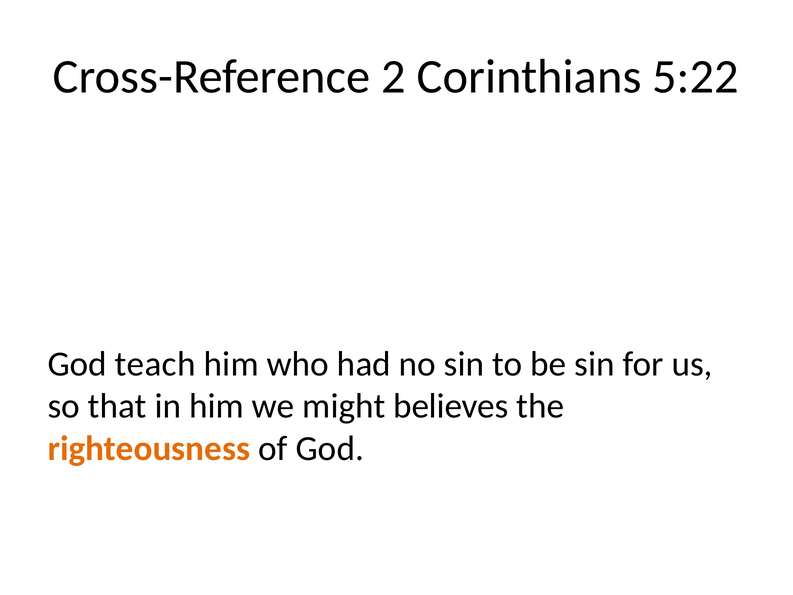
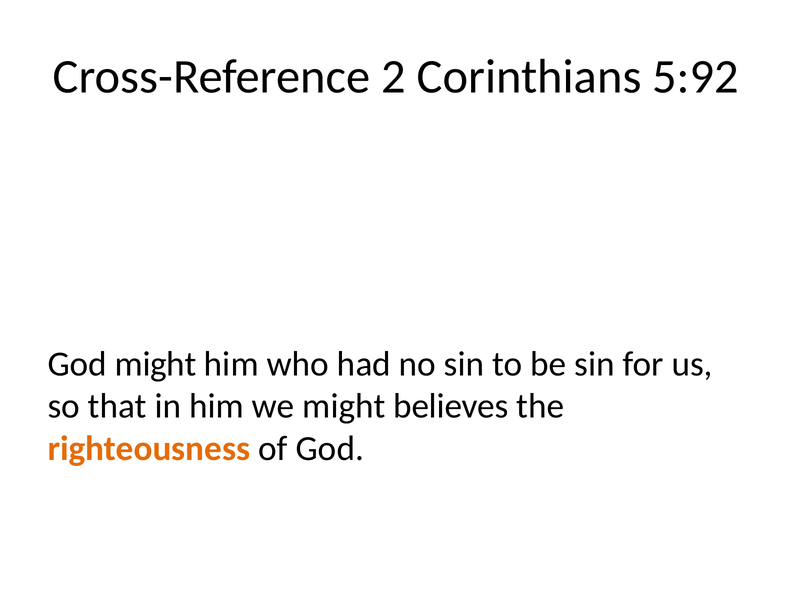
5:22: 5:22 -> 5:92
God teach: teach -> might
